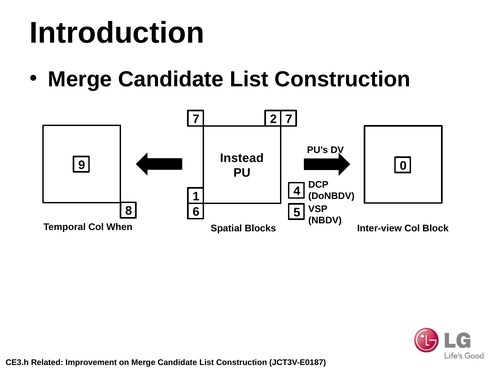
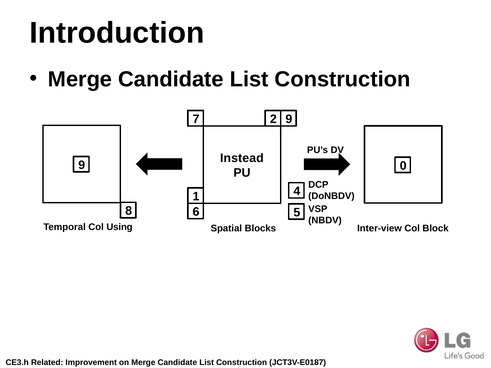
2 7: 7 -> 9
When: When -> Using
